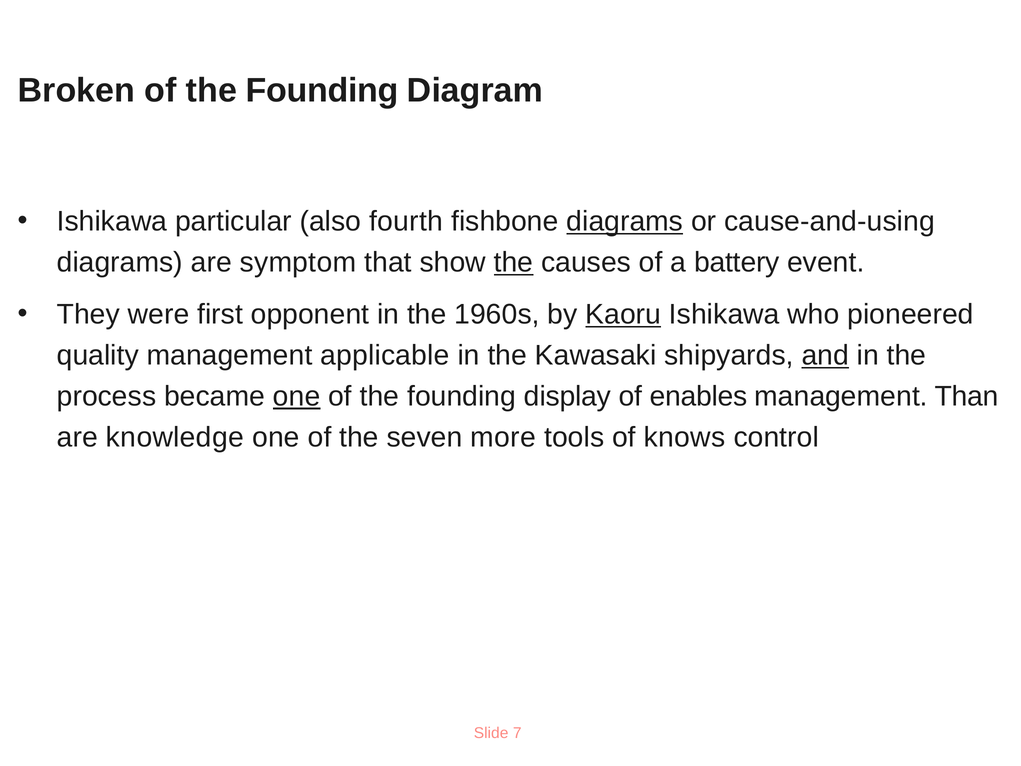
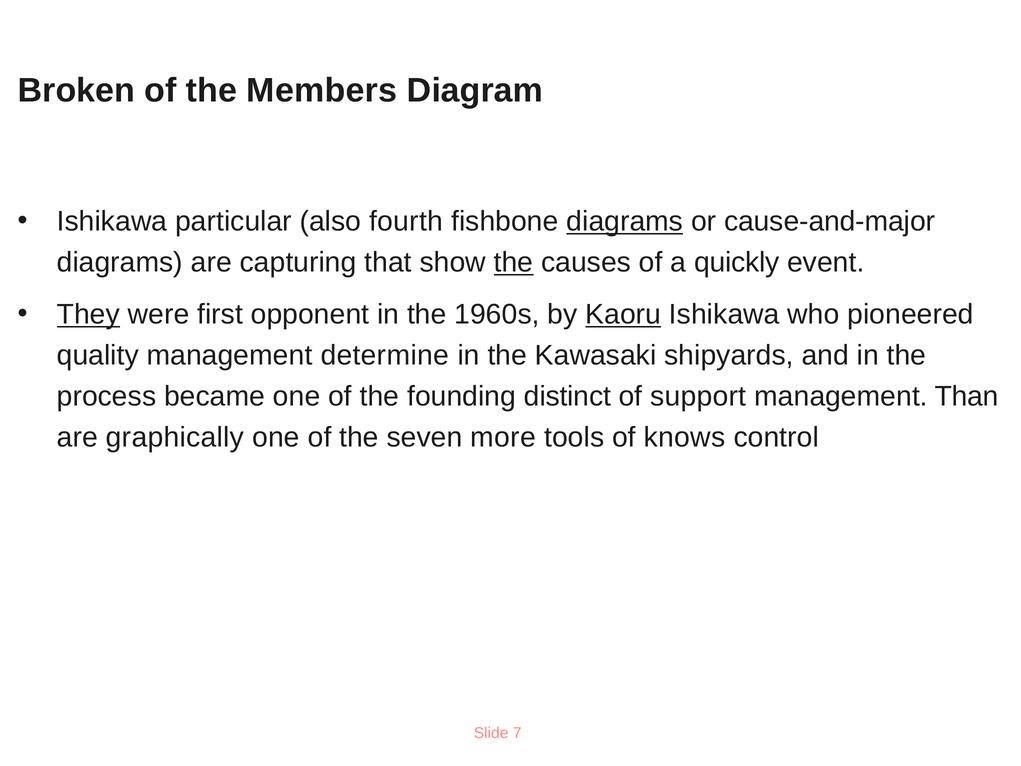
Founding at (322, 91): Founding -> Members
cause-and-using: cause-and-using -> cause-and-major
symptom: symptom -> capturing
battery: battery -> quickly
They underline: none -> present
applicable: applicable -> determine
and underline: present -> none
one at (297, 396) underline: present -> none
display: display -> distinct
enables: enables -> support
knowledge: knowledge -> graphically
